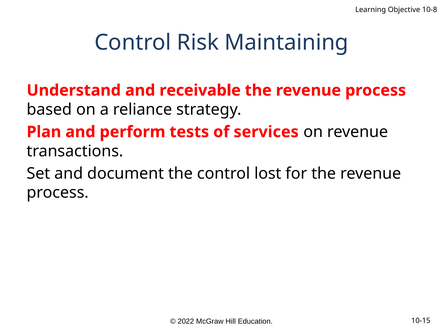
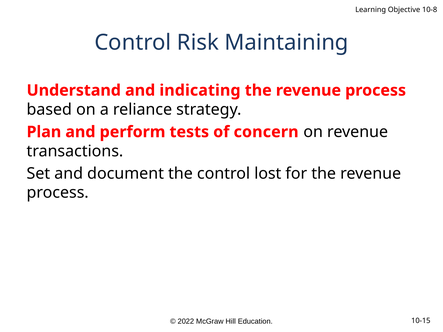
receivable: receivable -> indicating
services: services -> concern
